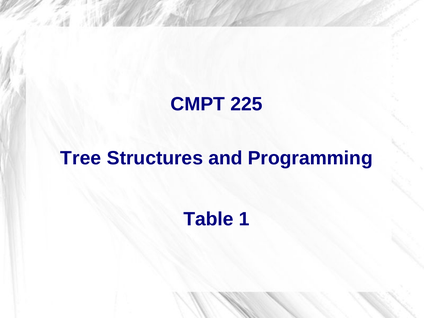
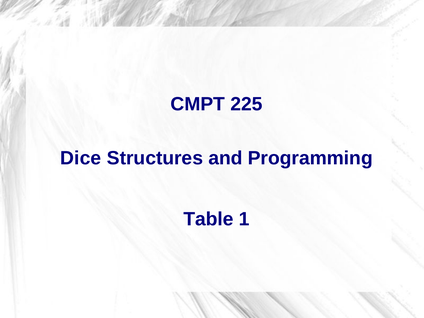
Tree: Tree -> Dice
